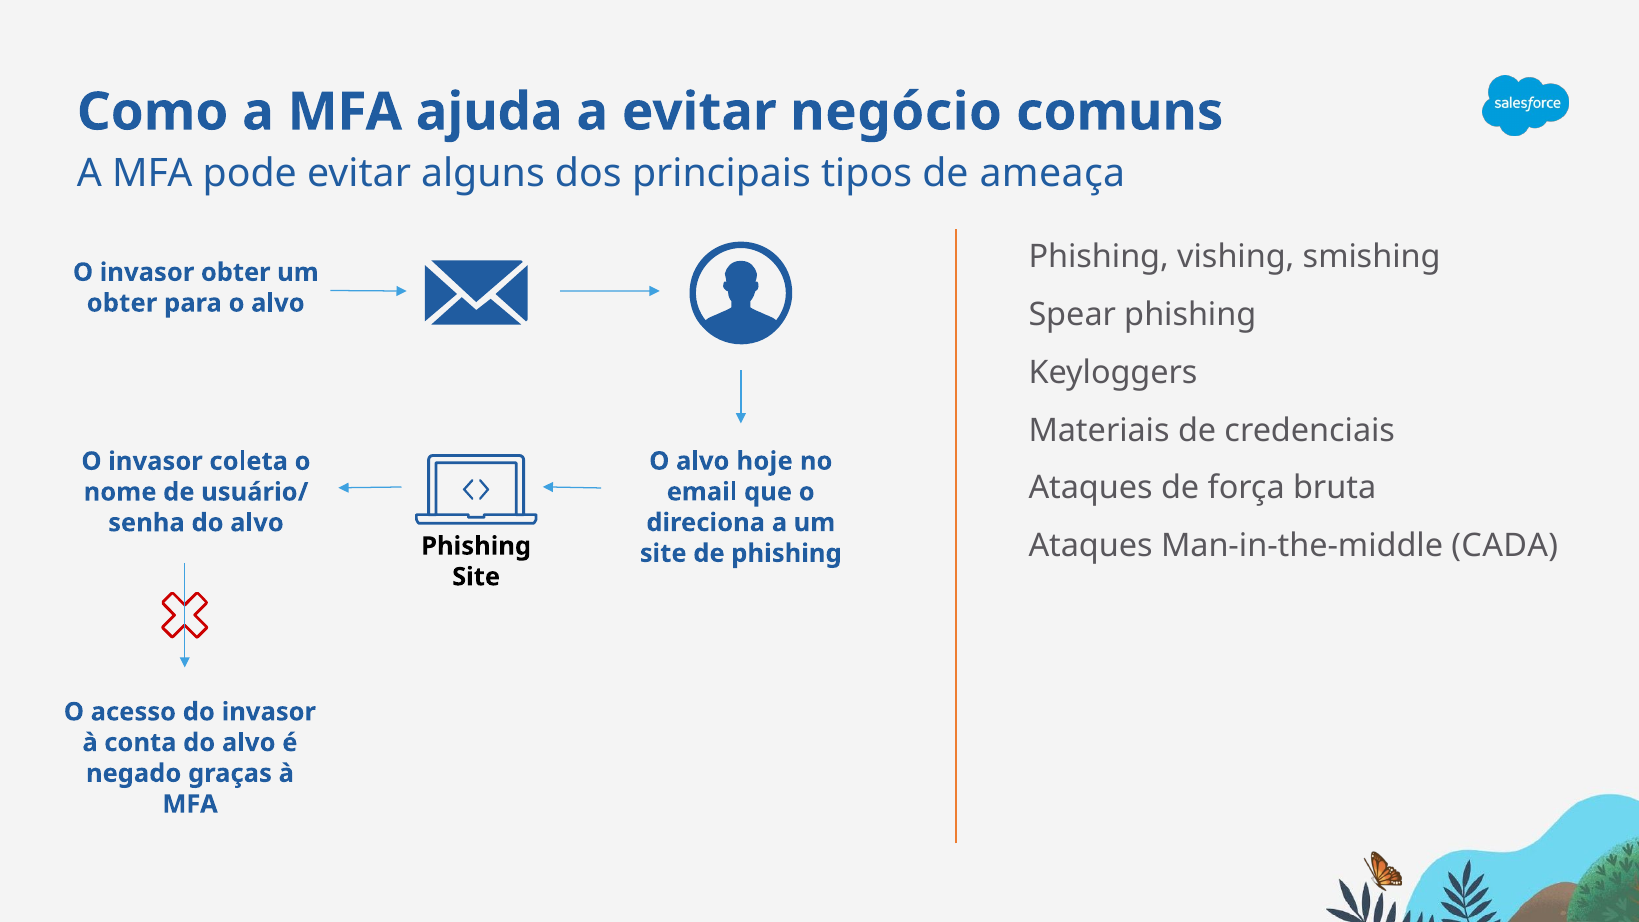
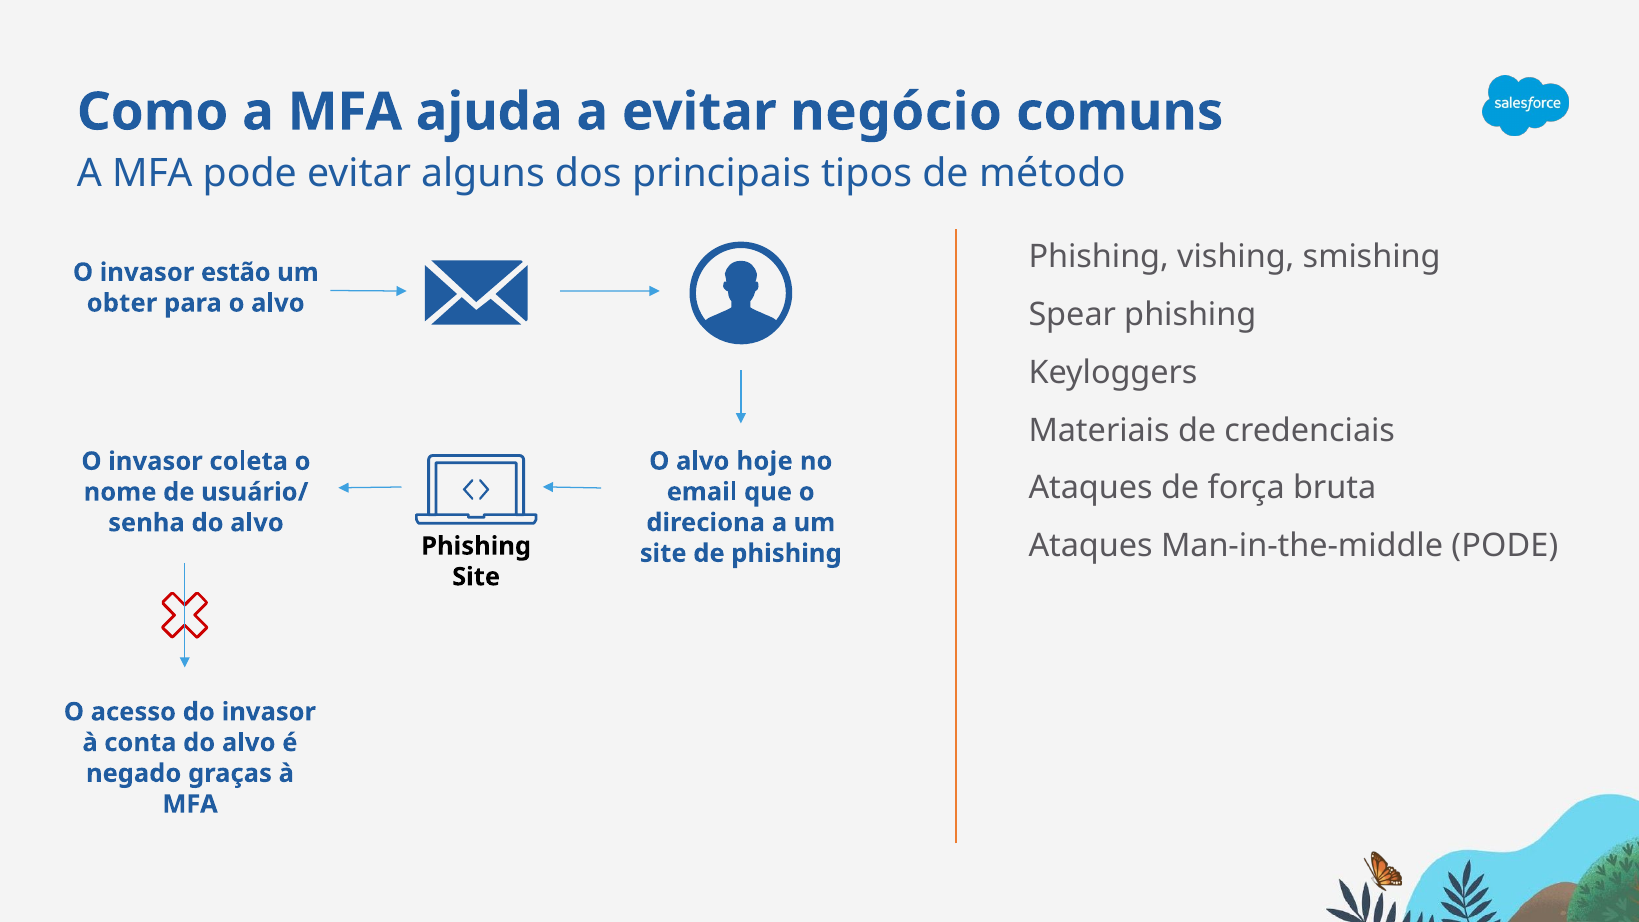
ameaça: ameaça -> método
invasor obter: obter -> estão
Man-in-the-middle CADA: CADA -> PODE
